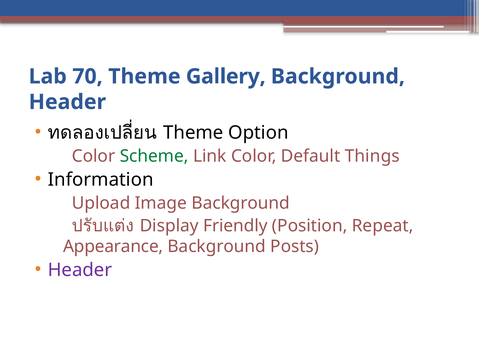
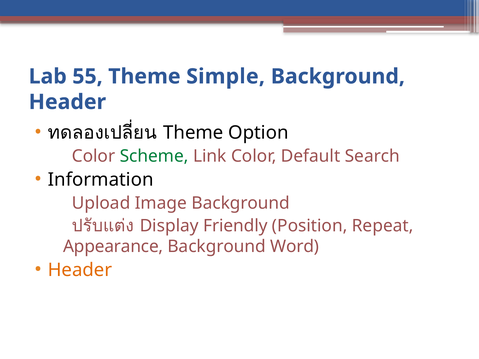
70: 70 -> 55
Gallery: Gallery -> Simple
Things: Things -> Search
Posts: Posts -> Word
Header at (80, 270) colour: purple -> orange
